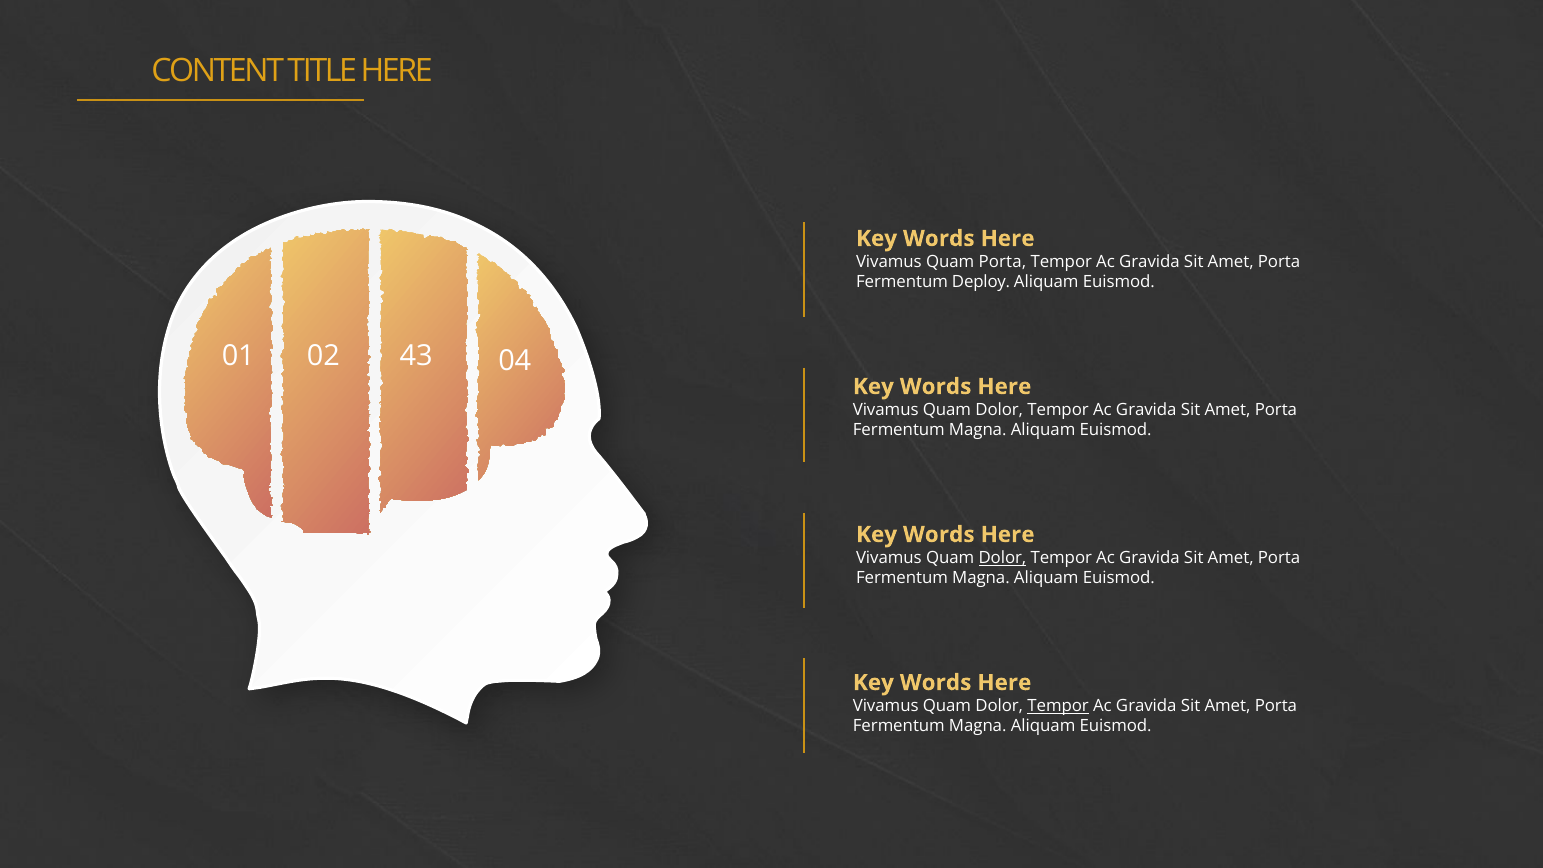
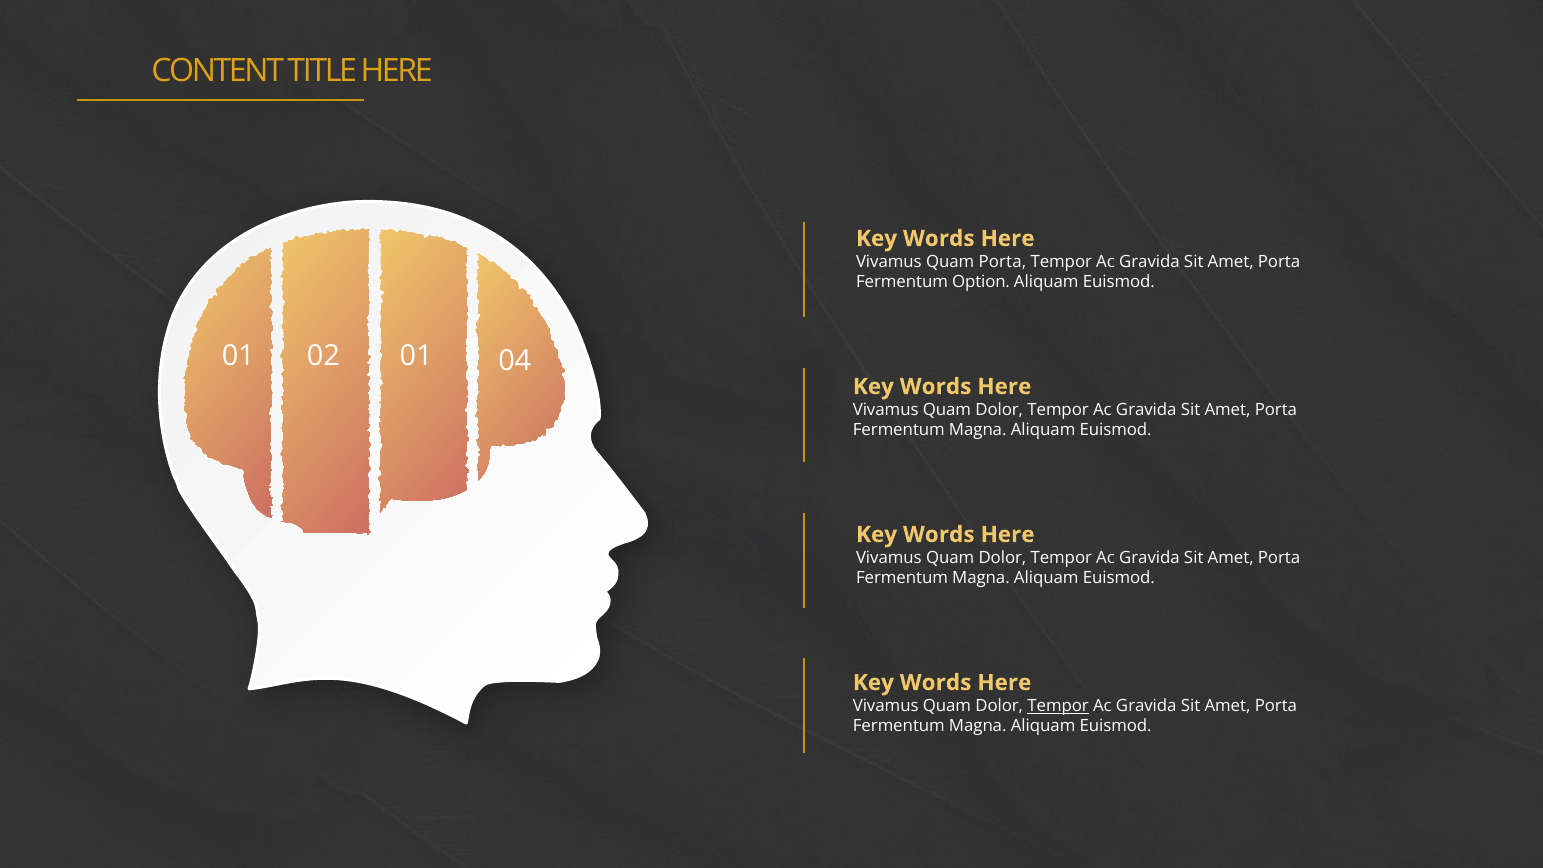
Deploy: Deploy -> Option
02 43: 43 -> 01
Dolor at (1002, 558) underline: present -> none
